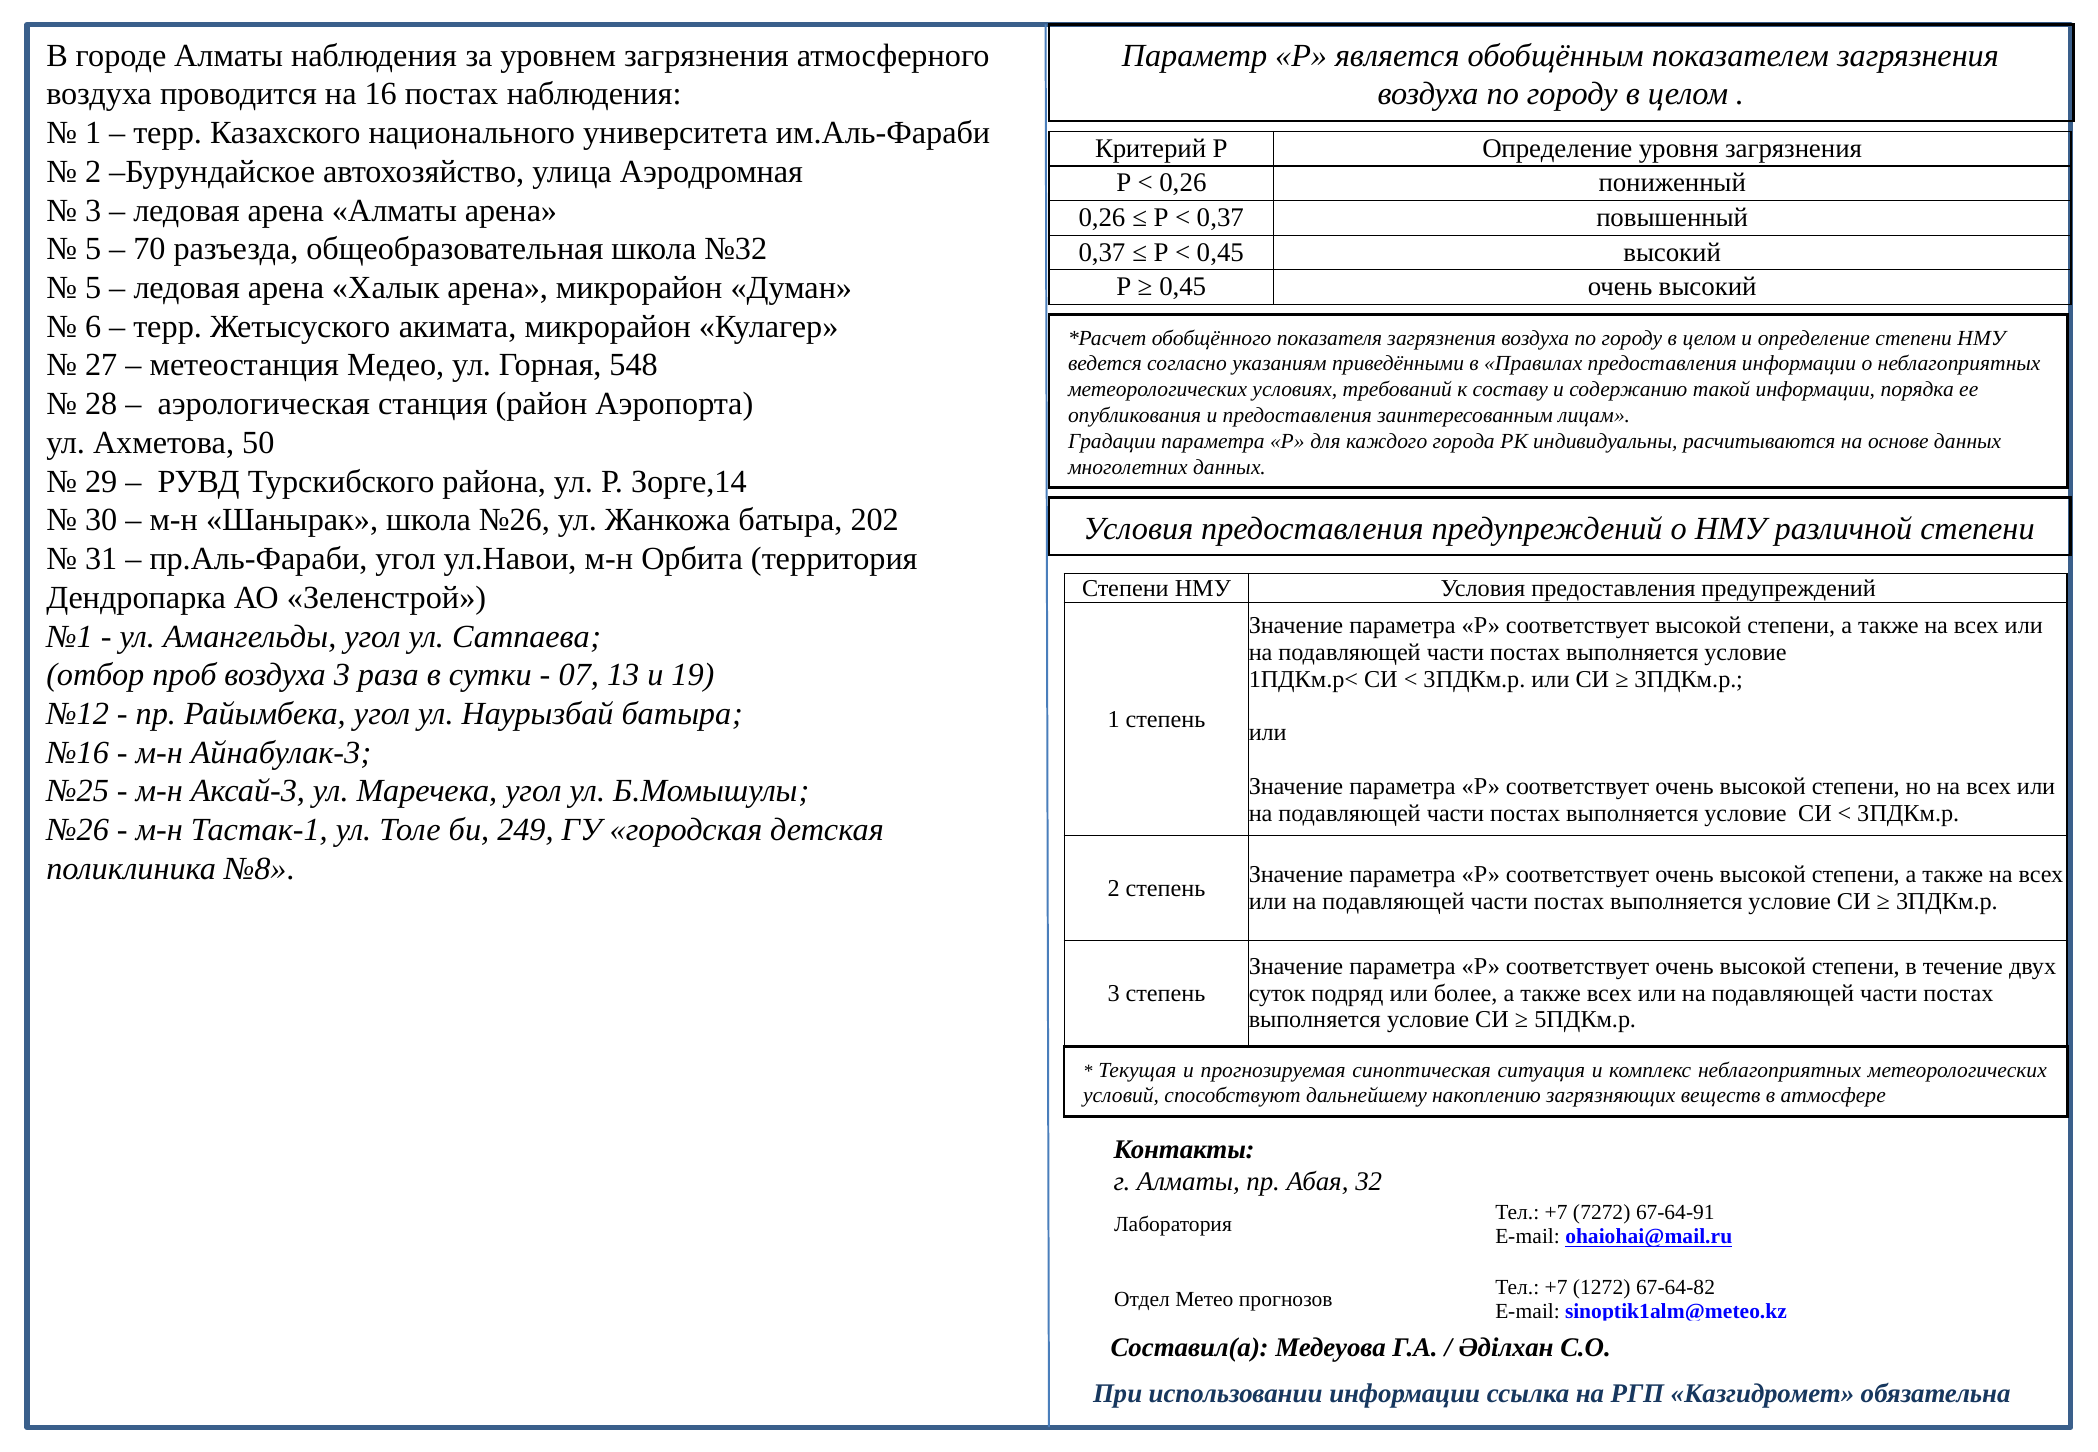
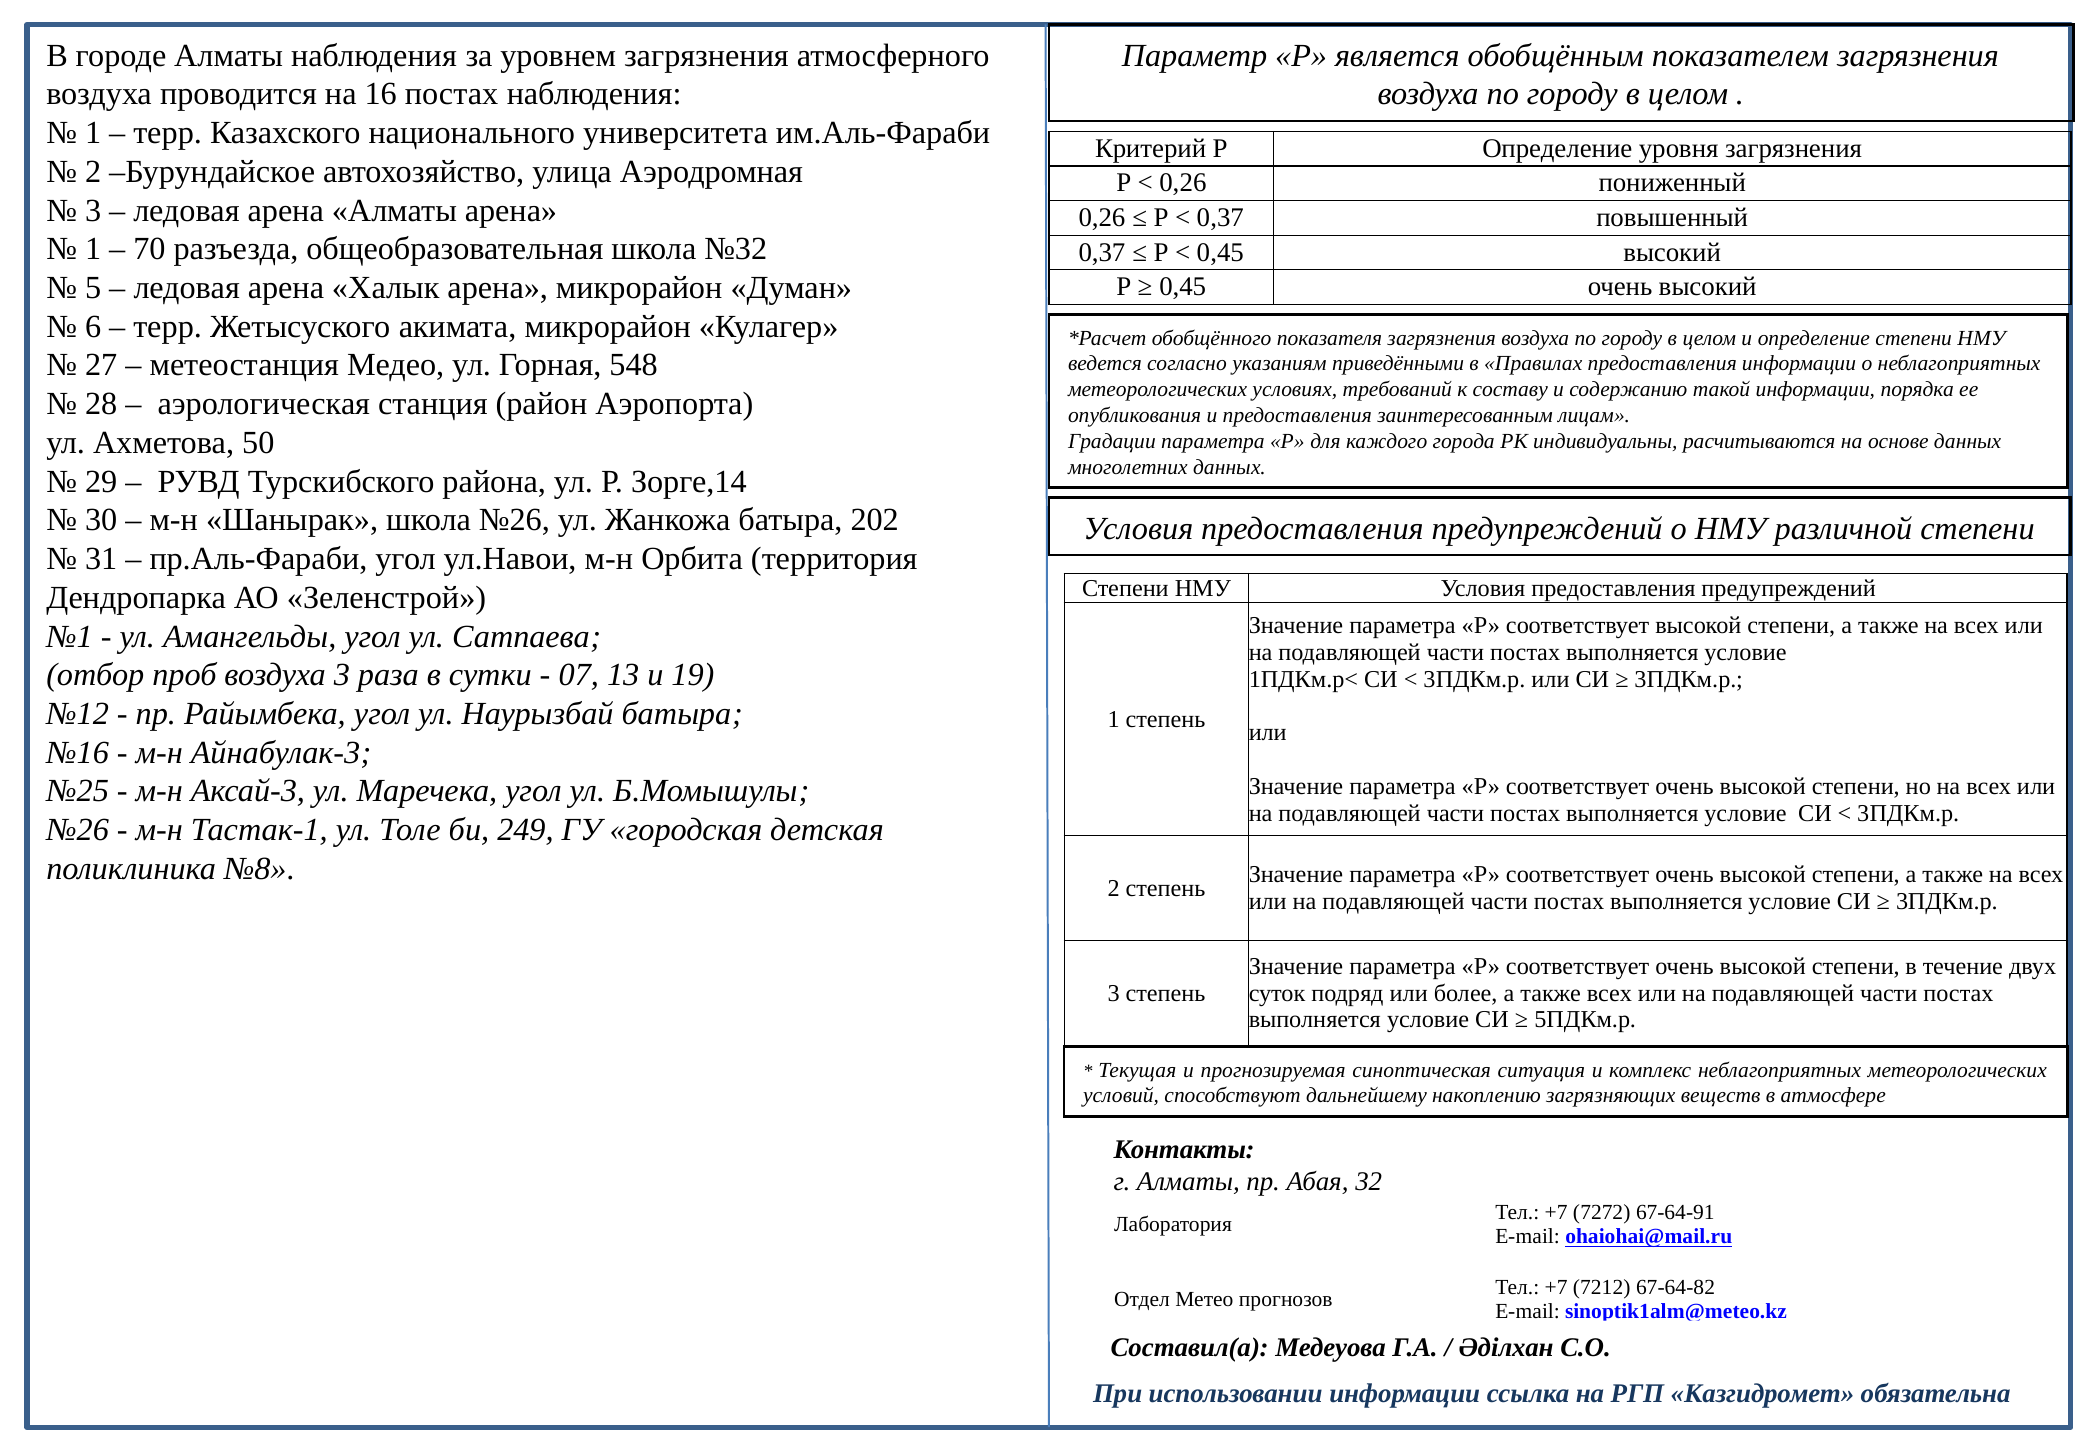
5 at (93, 249): 5 -> 1
1272: 1272 -> 7212
